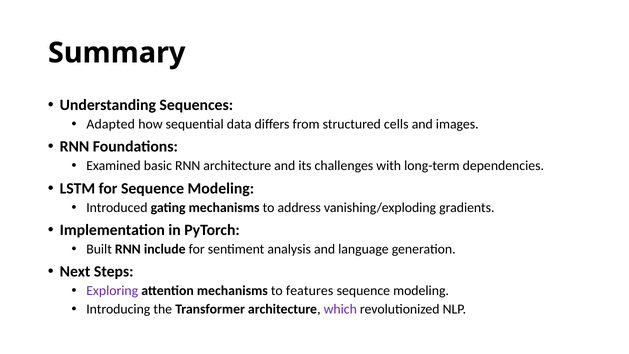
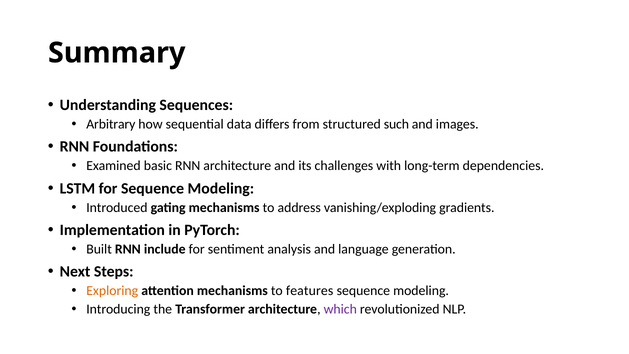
Adapted: Adapted -> Arbitrary
cells: cells -> such
Exploring colour: purple -> orange
